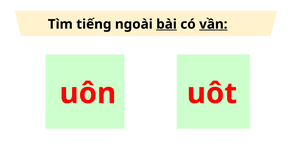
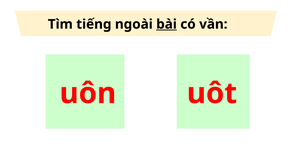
vần underline: present -> none
